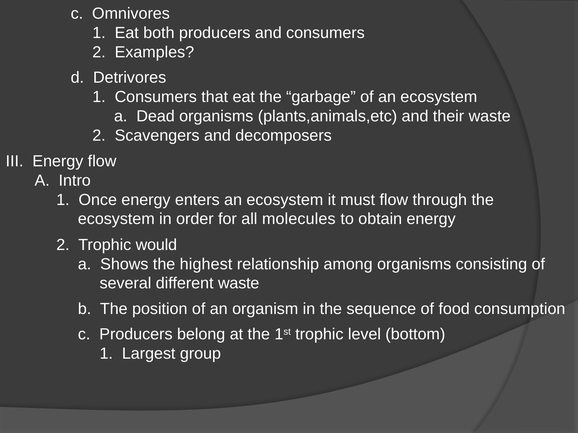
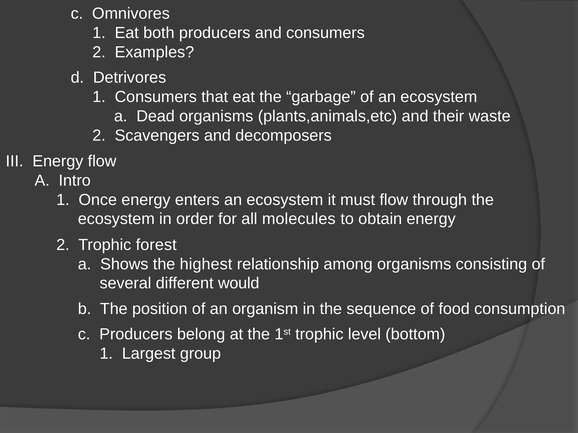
would: would -> forest
different waste: waste -> would
